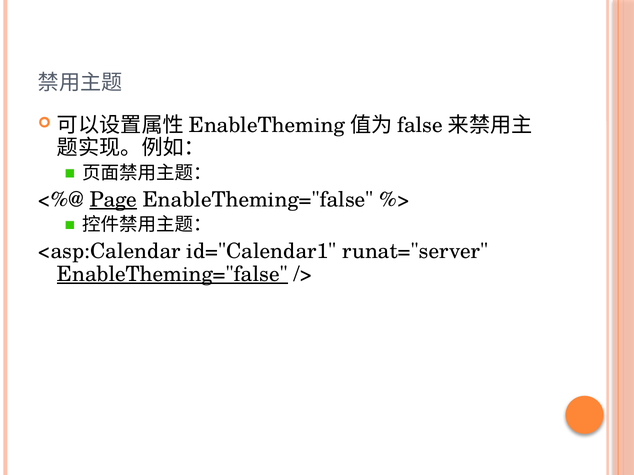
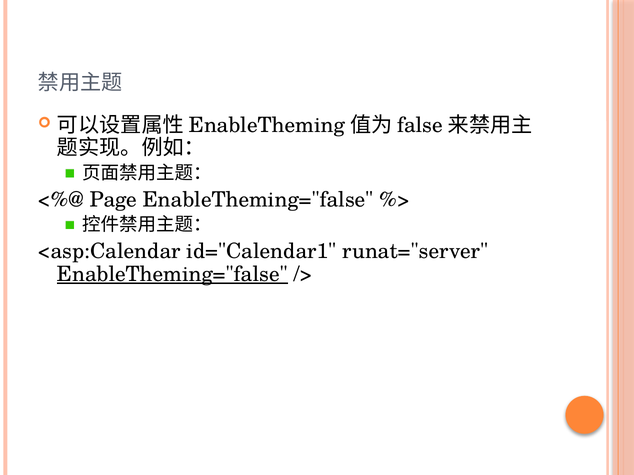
Page underline: present -> none
